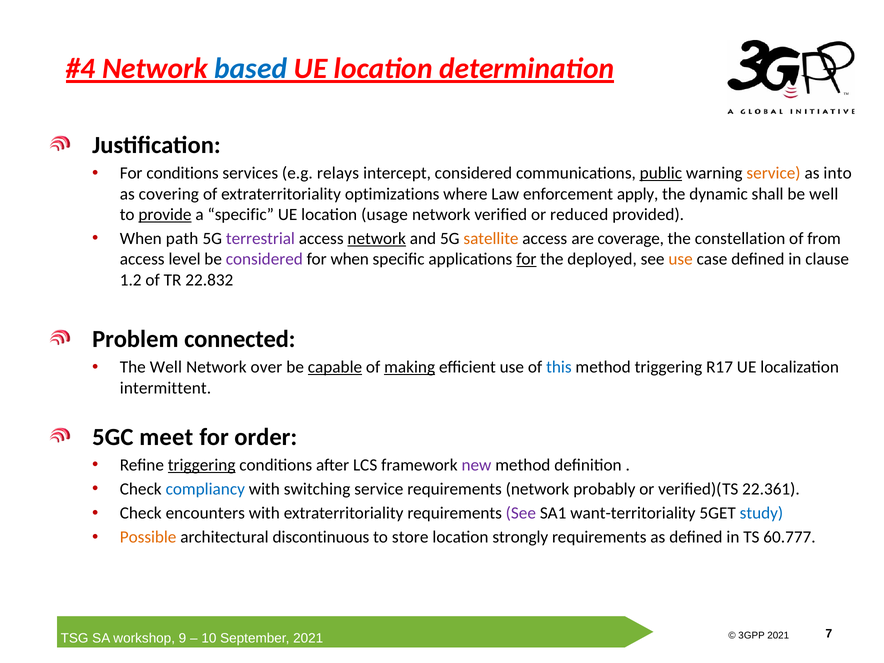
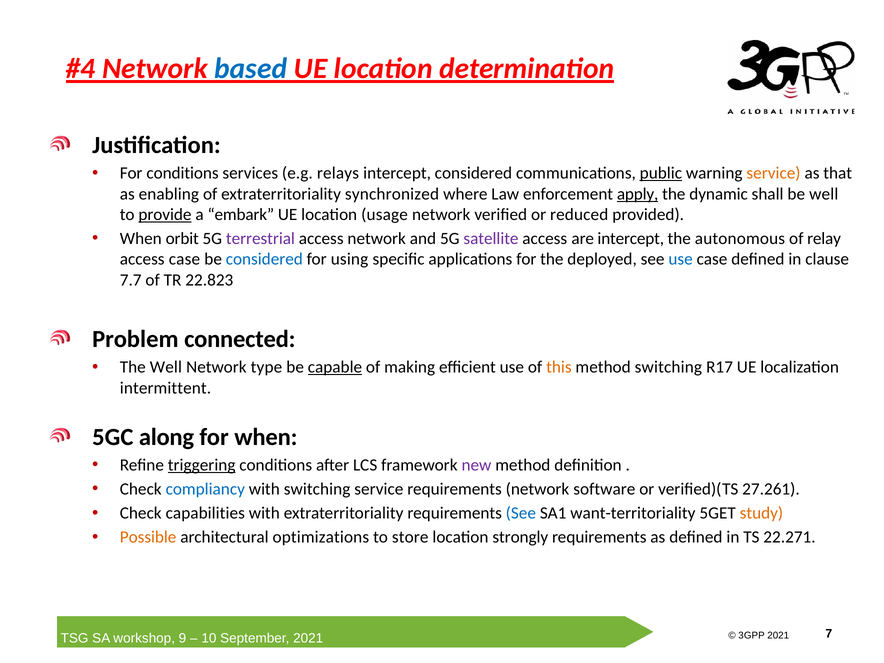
into: into -> that
covering: covering -> enabling
optimizations: optimizations -> synchronized
apply underline: none -> present
a specific: specific -> embark
path: path -> orbit
network at (377, 239) underline: present -> none
satellite colour: orange -> purple
are coverage: coverage -> intercept
constellation: constellation -> autonomous
from: from -> relay
access level: level -> case
considered at (264, 259) colour: purple -> blue
for when: when -> using
for at (526, 259) underline: present -> none
use at (681, 259) colour: orange -> blue
1.2: 1.2 -> 7.7
22.832: 22.832 -> 22.823
over: over -> type
making underline: present -> none
this colour: blue -> orange
method triggering: triggering -> switching
meet: meet -> along
for order: order -> when
probably: probably -> software
22.361: 22.361 -> 27.261
encounters: encounters -> capabilities
See at (521, 513) colour: purple -> blue
study colour: blue -> orange
discontinuous: discontinuous -> optimizations
60.777: 60.777 -> 22.271
